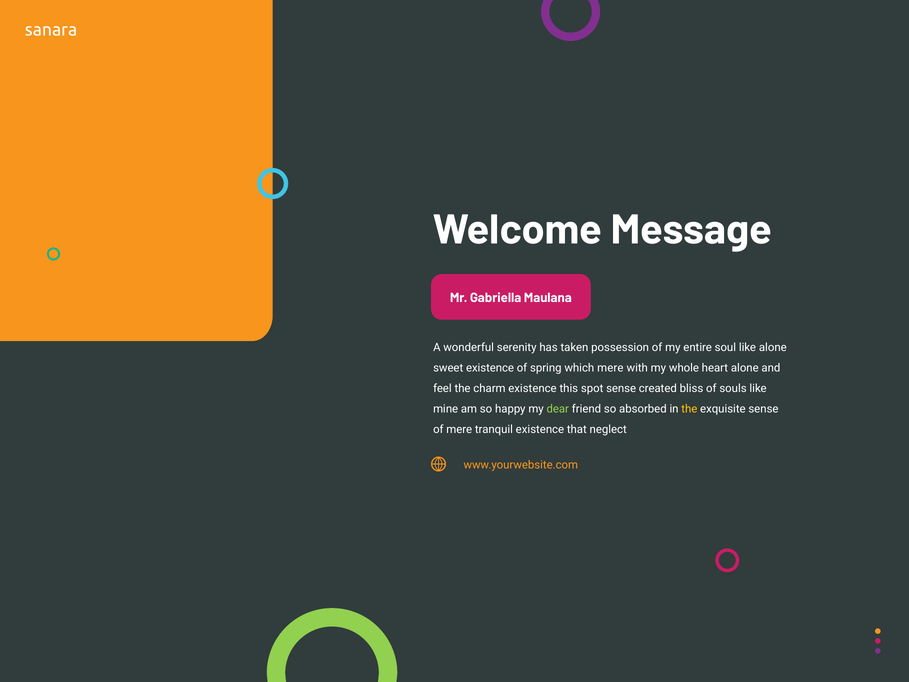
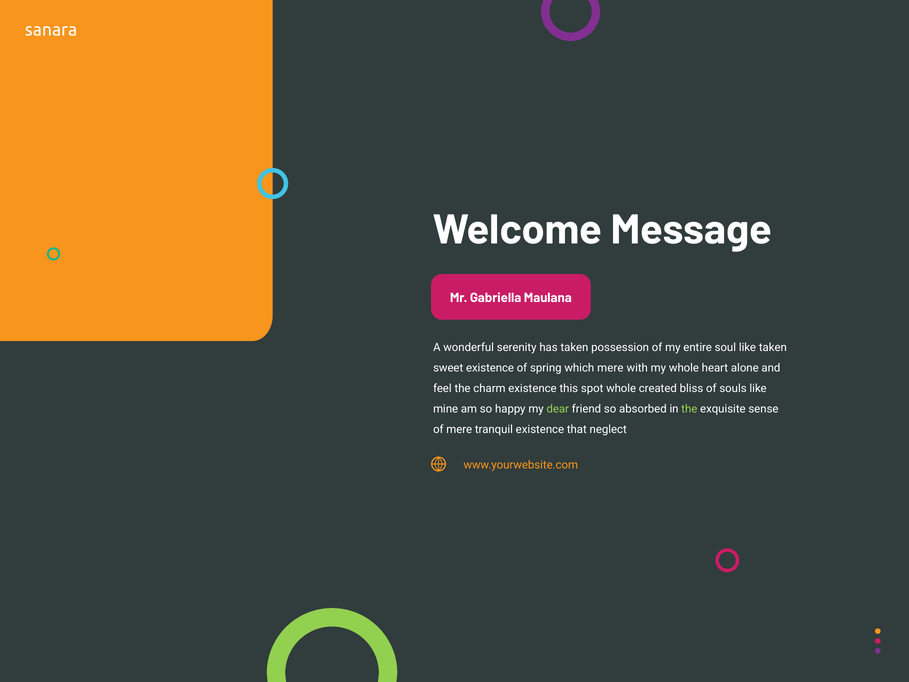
like alone: alone -> taken
spot sense: sense -> whole
the at (689, 409) colour: yellow -> light green
